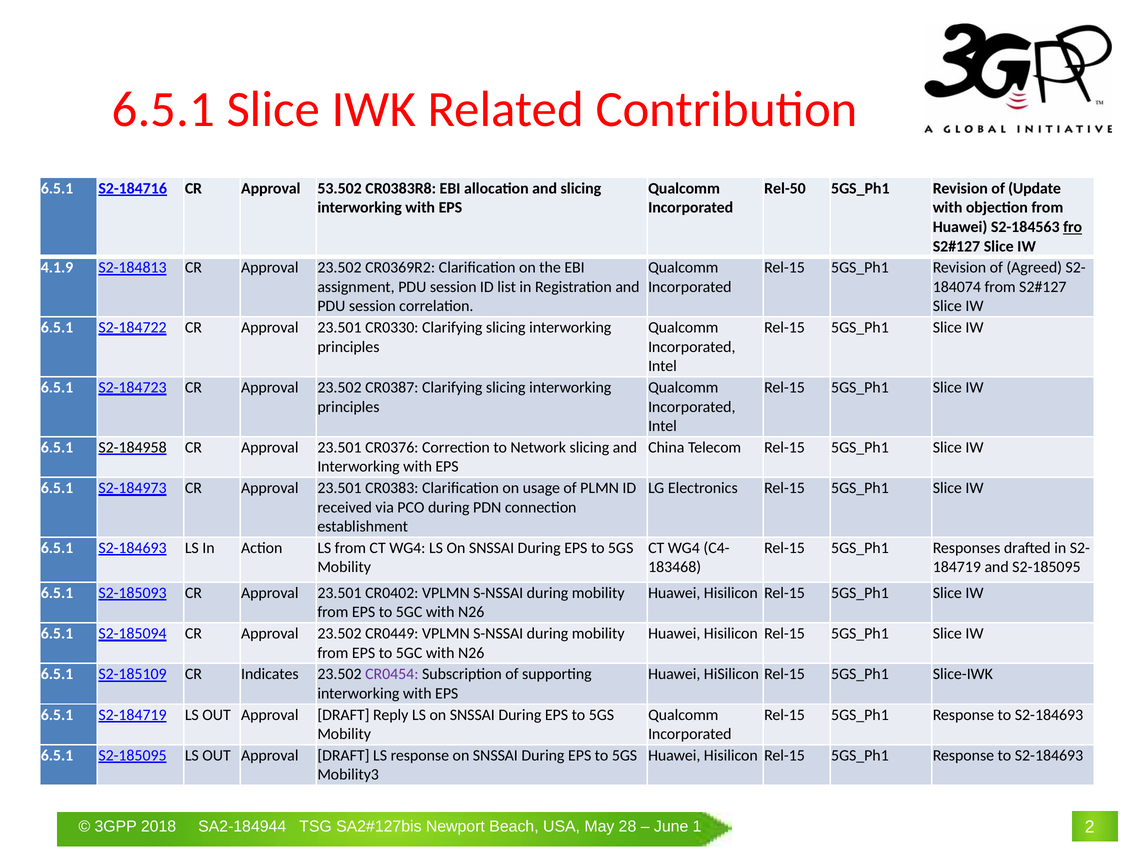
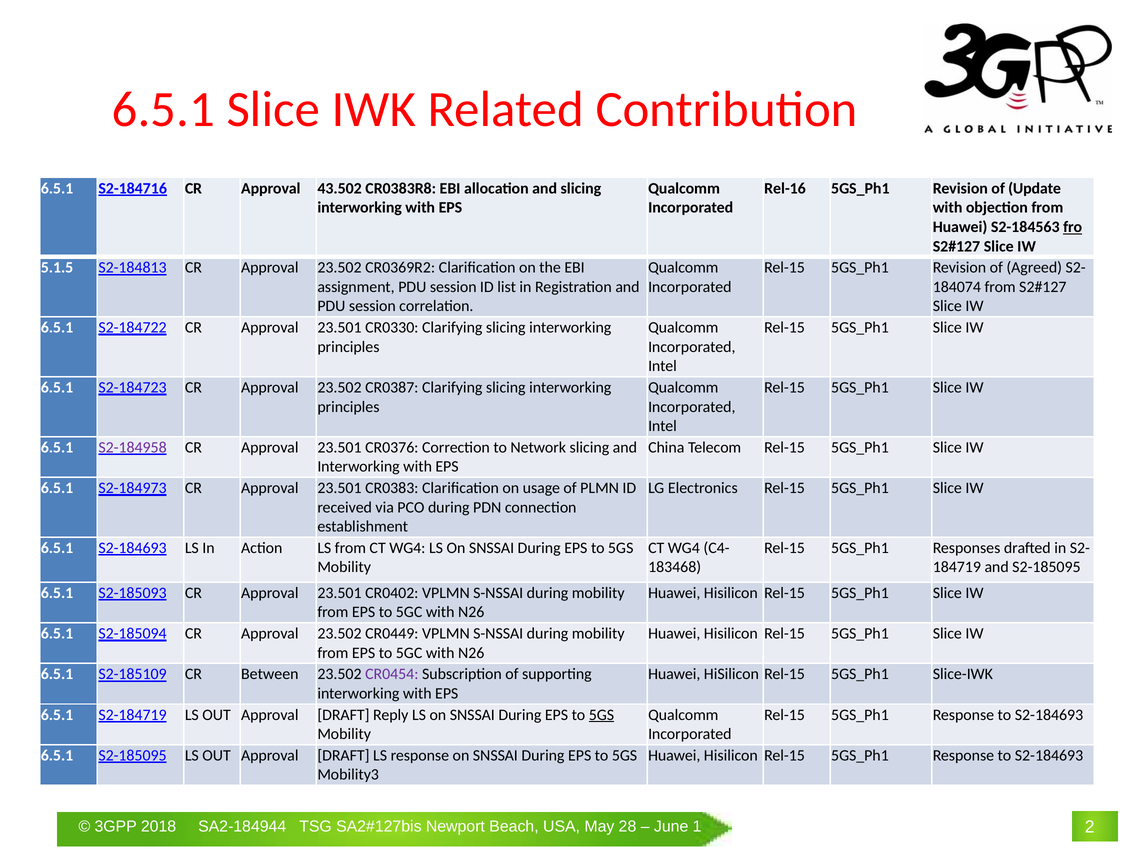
53.502: 53.502 -> 43.502
Rel-50: Rel-50 -> Rel-16
4.1.9: 4.1.9 -> 5.1.5
S2-184958 colour: black -> purple
Indicates: Indicates -> Between
5GS at (601, 715) underline: none -> present
